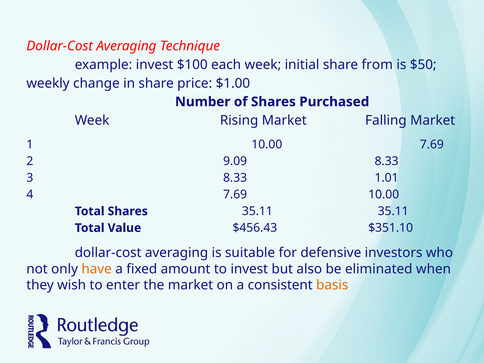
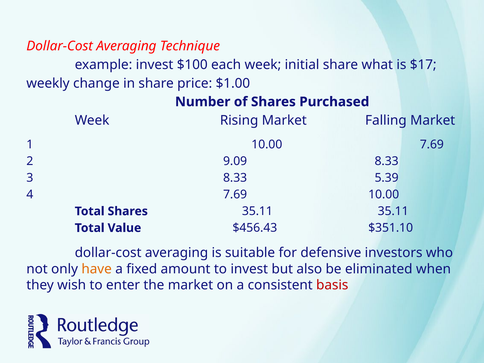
from: from -> what
$50: $50 -> $17
1.01: 1.01 -> 5.39
basis colour: orange -> red
